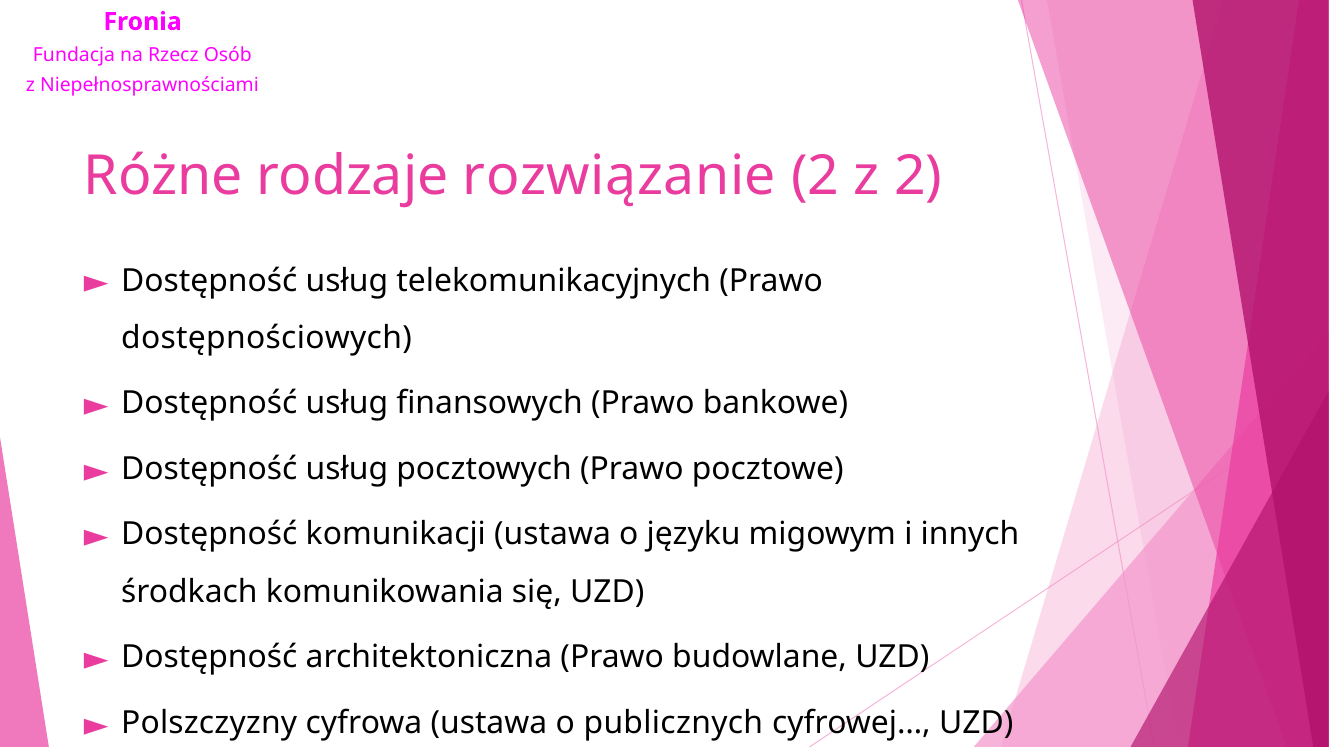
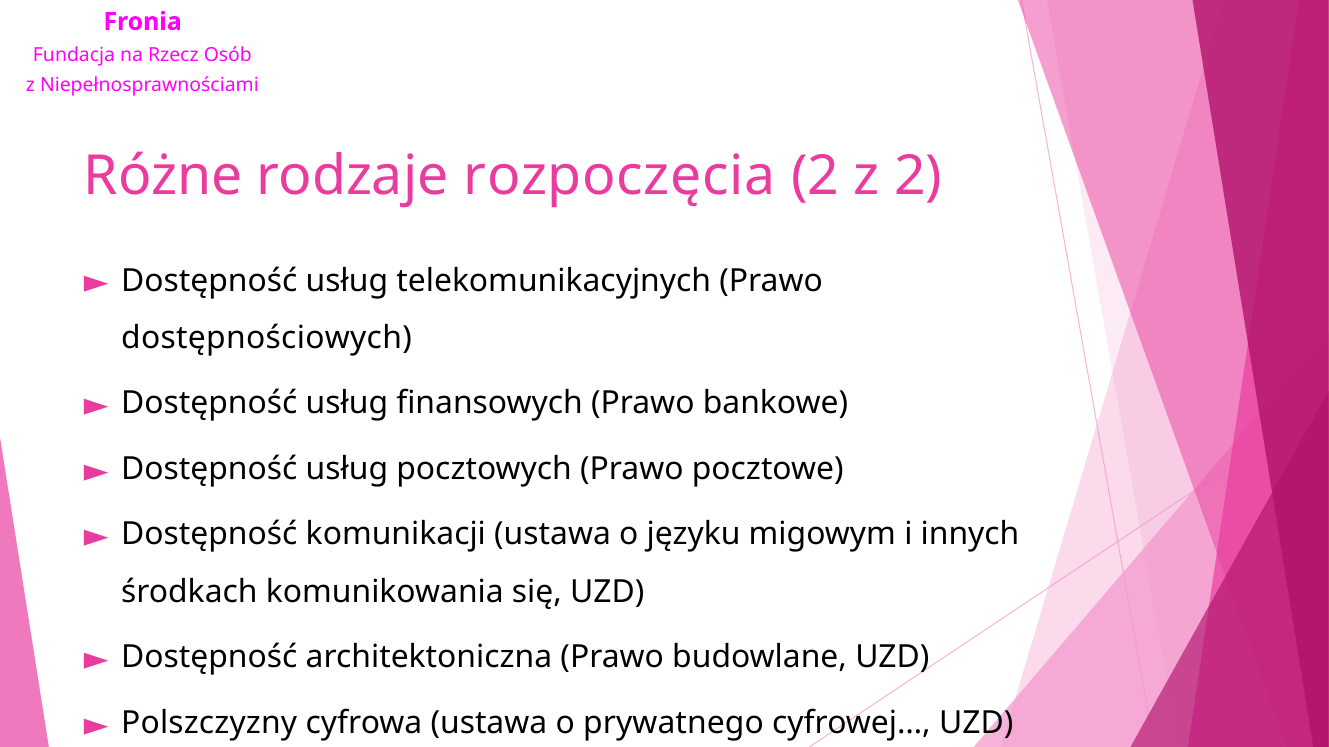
rozwiązanie: rozwiązanie -> rozpoczęcia
publicznych: publicznych -> prywatnego
